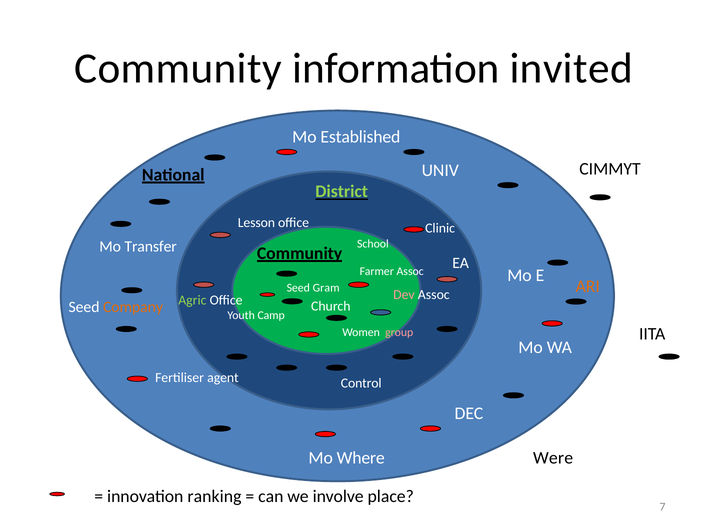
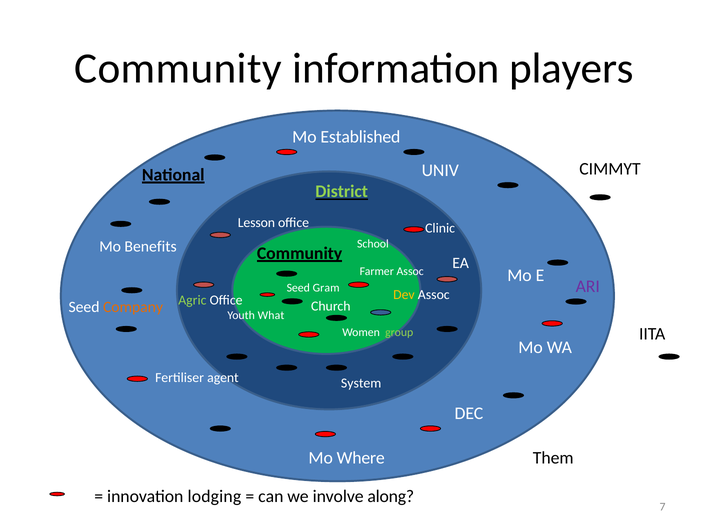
invited: invited -> players
Transfer: Transfer -> Benefits
ARI colour: orange -> purple
Dev colour: pink -> yellow
Camp: Camp -> What
group colour: pink -> light green
Control: Control -> System
Were: Were -> Them
ranking: ranking -> lodging
place: place -> along
